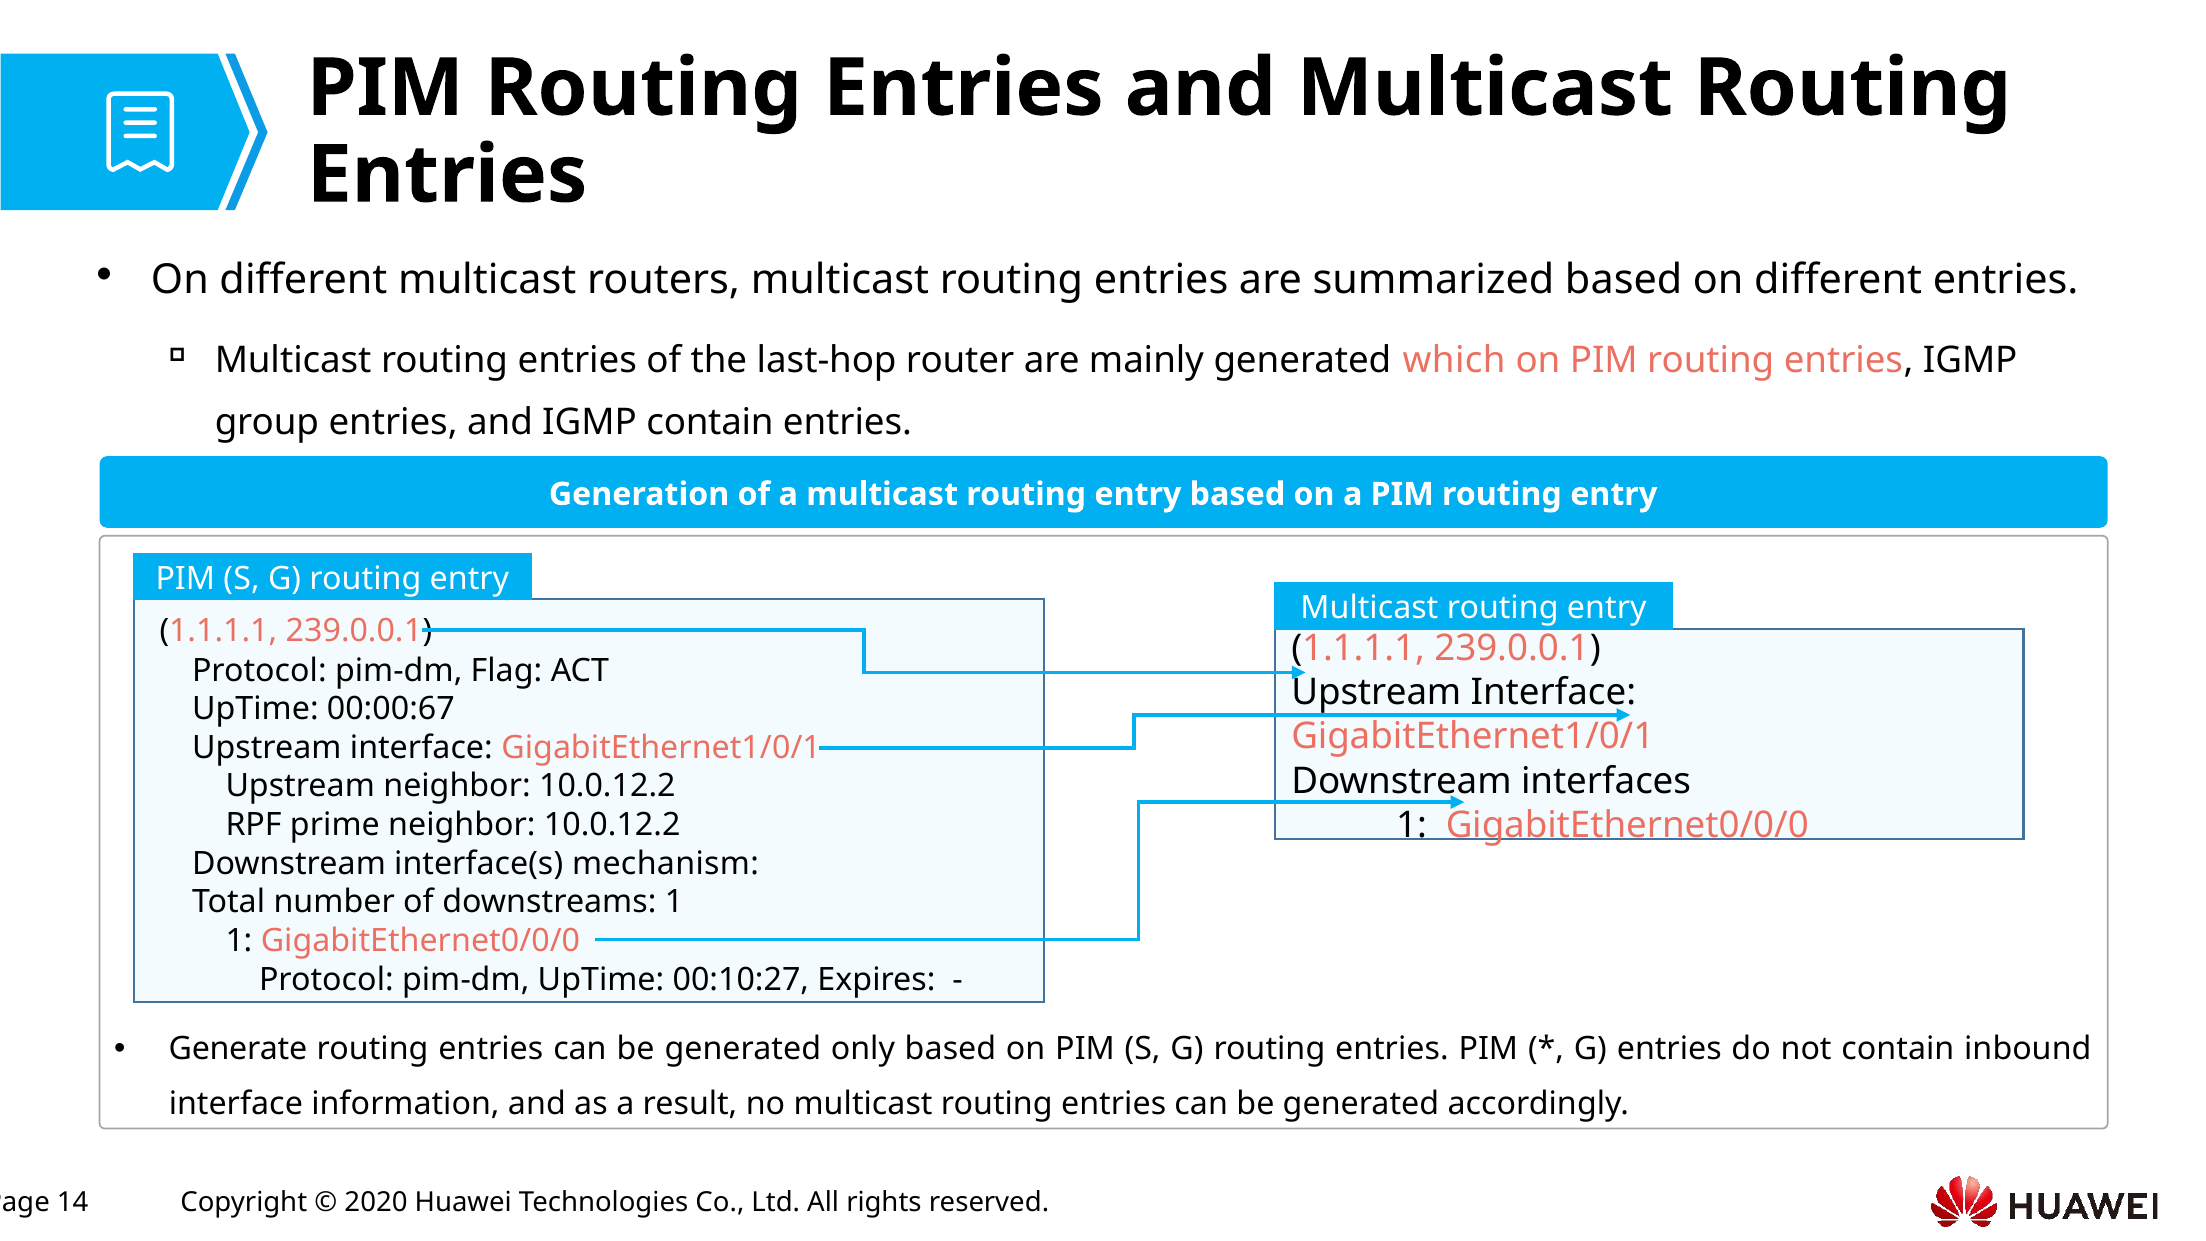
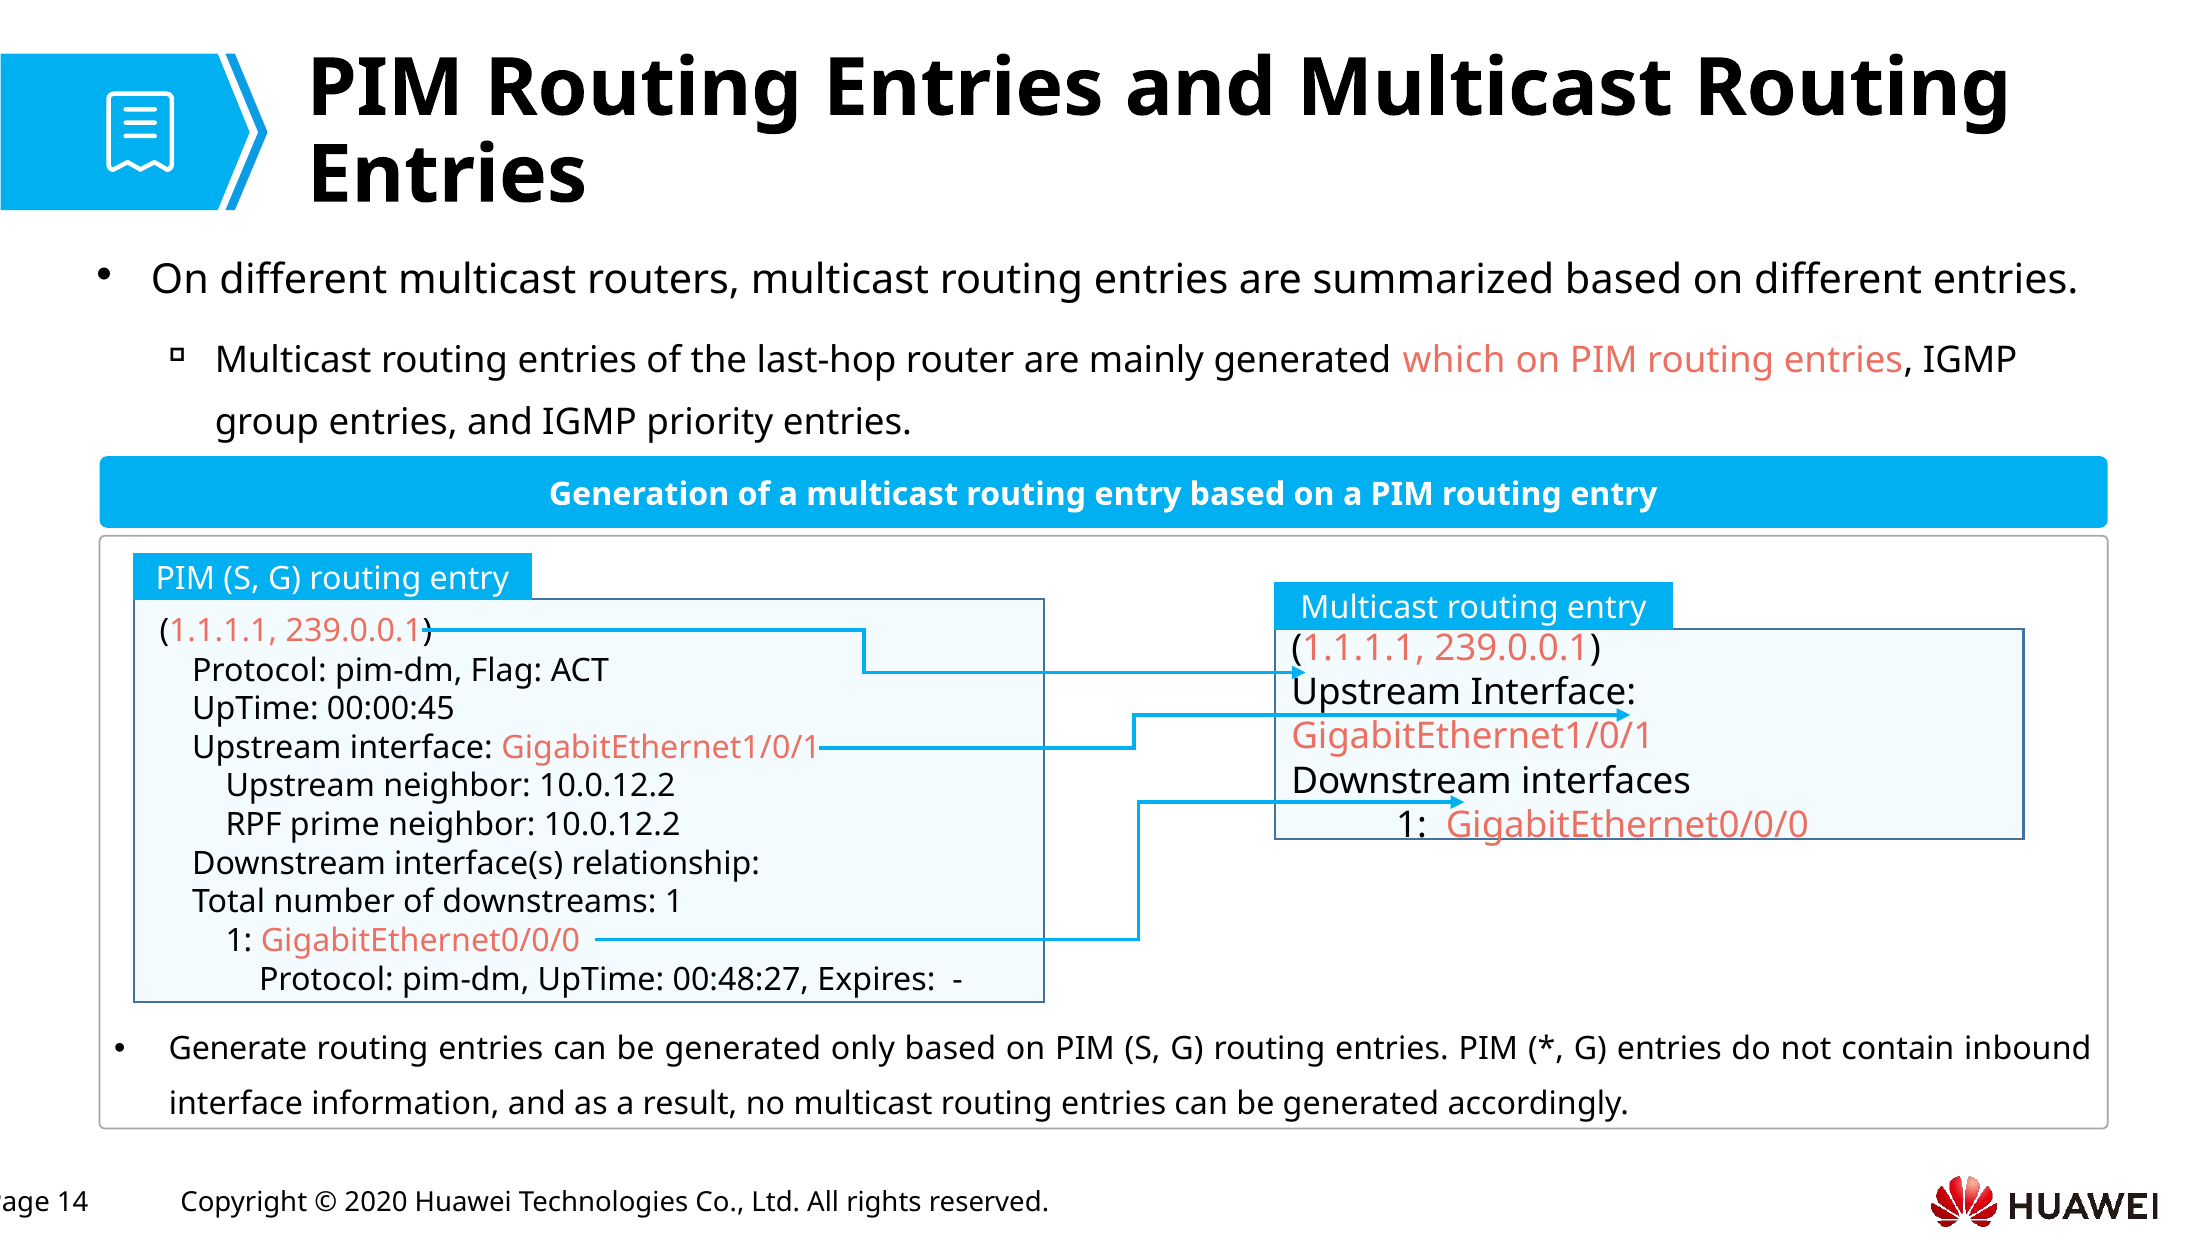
IGMP contain: contain -> priority
00:00:67: 00:00:67 -> 00:00:45
mechanism: mechanism -> relationship
00:10:27: 00:10:27 -> 00:48:27
